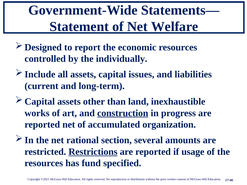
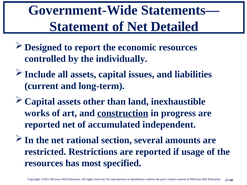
Welfare: Welfare -> Detailed
organization: organization -> independent
Restrictions underline: present -> none
fund: fund -> most
